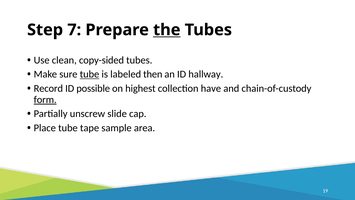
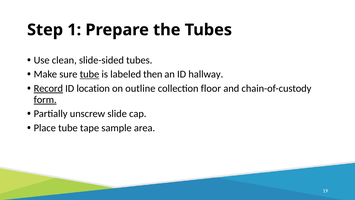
7: 7 -> 1
the underline: present -> none
copy-sided: copy-sided -> slide-sided
Record underline: none -> present
possible: possible -> location
highest: highest -> outline
have: have -> floor
